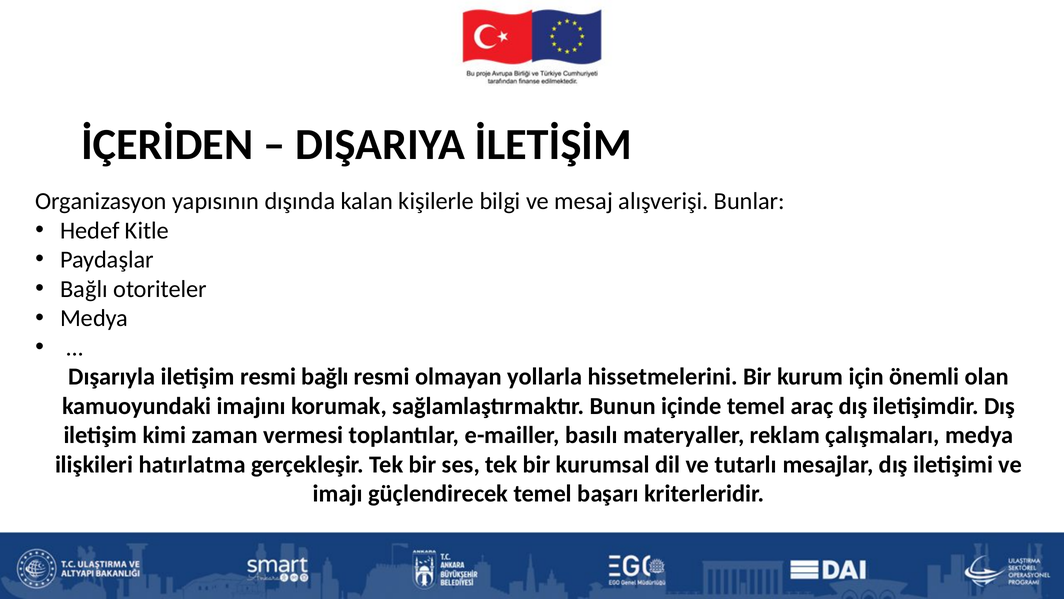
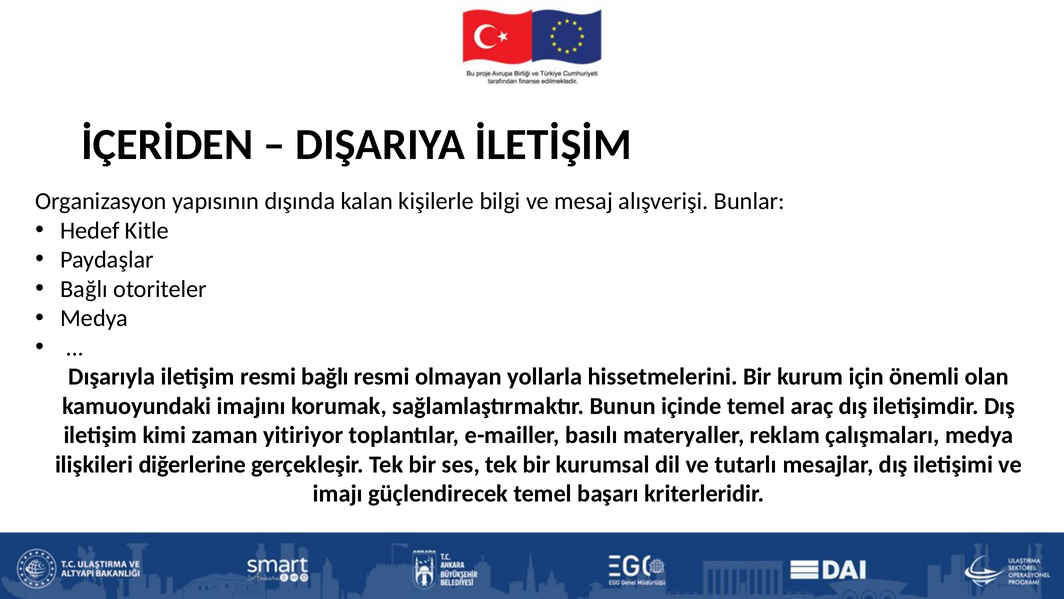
vermesi: vermesi -> yitiriyor
hatırlatma: hatırlatma -> diğerlerine
